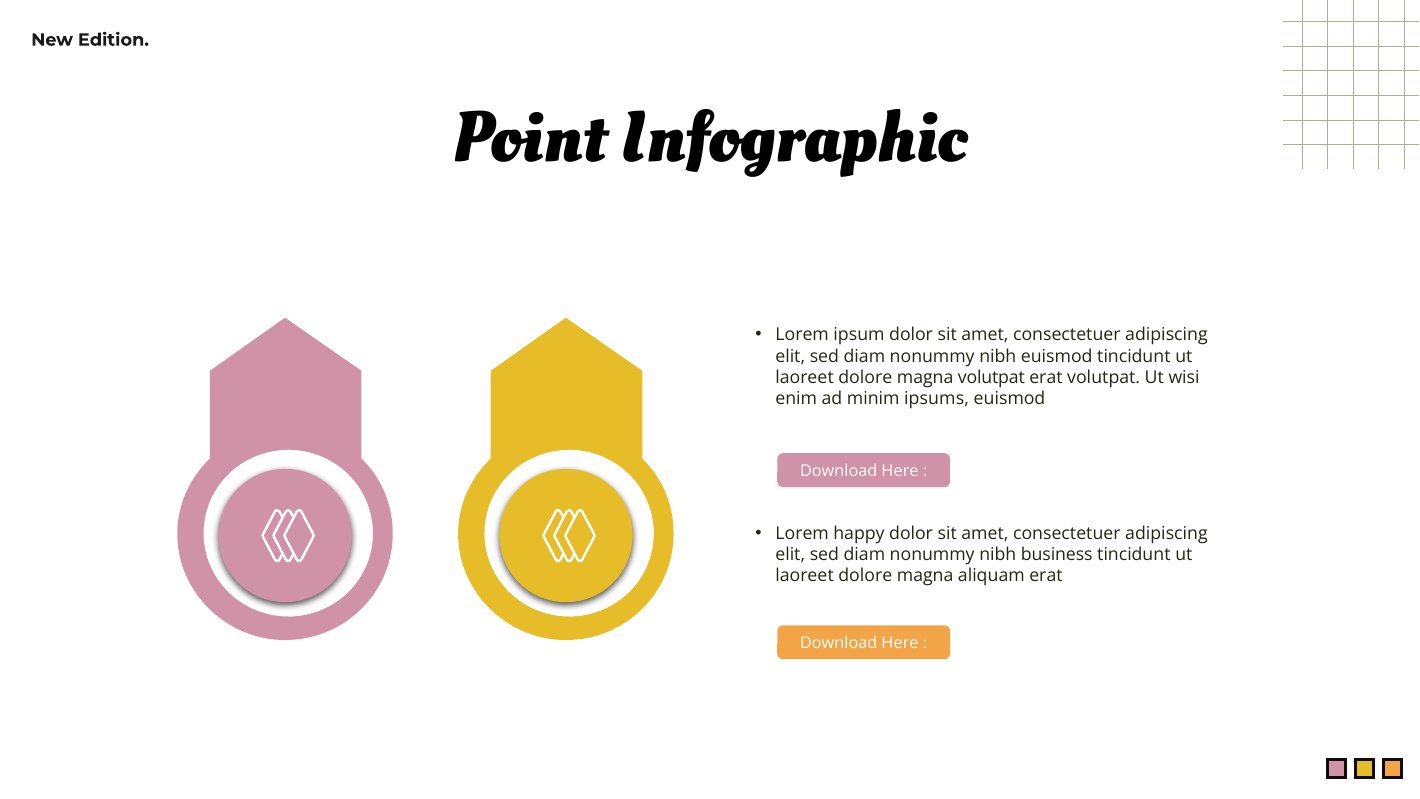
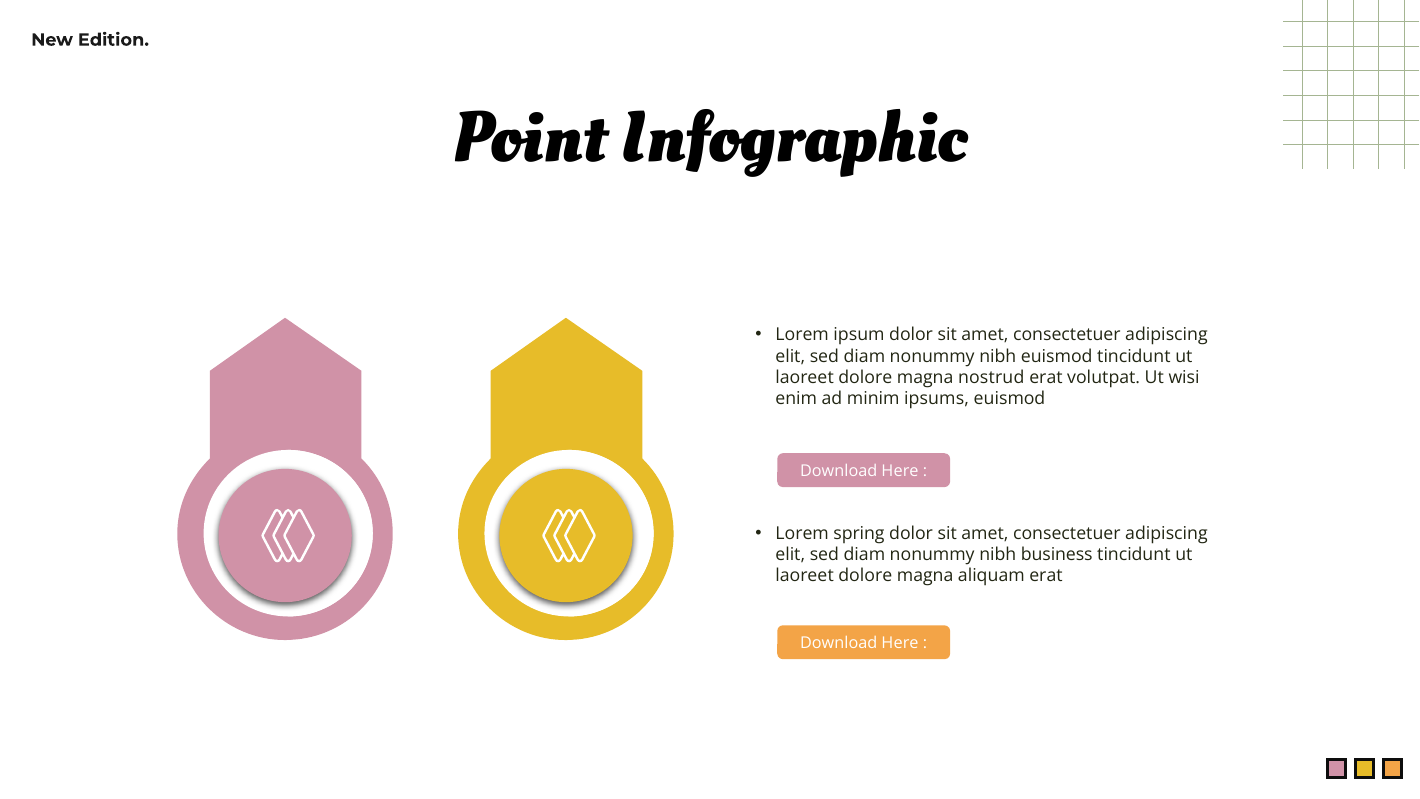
magna volutpat: volutpat -> nostrud
happy: happy -> spring
